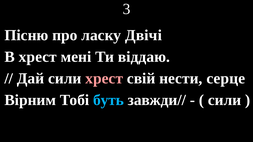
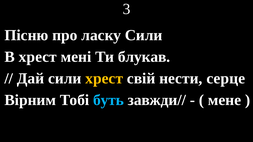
ласку Двічі: Двічі -> Сили
віддаю: віддаю -> блукав
хрест at (104, 79) colour: pink -> yellow
сили at (225, 100): сили -> мене
